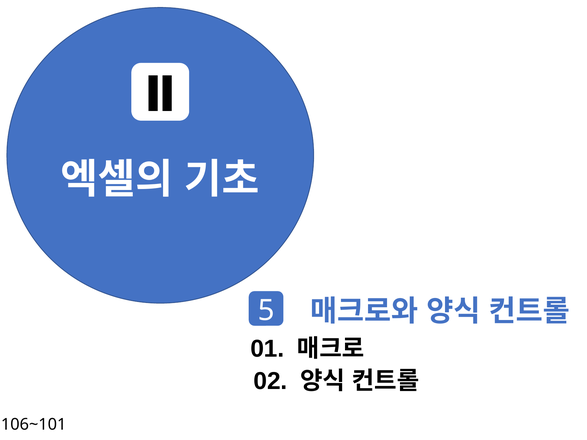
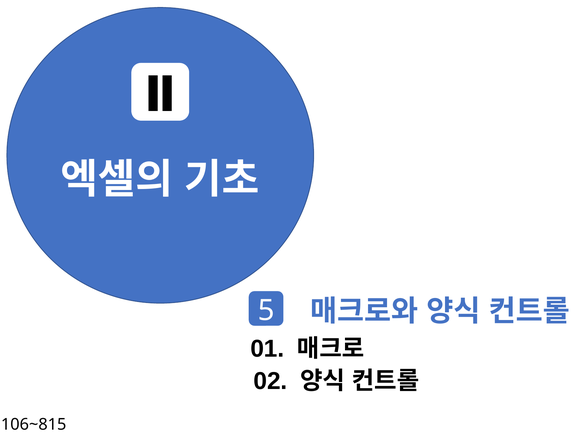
106~101: 106~101 -> 106~815
